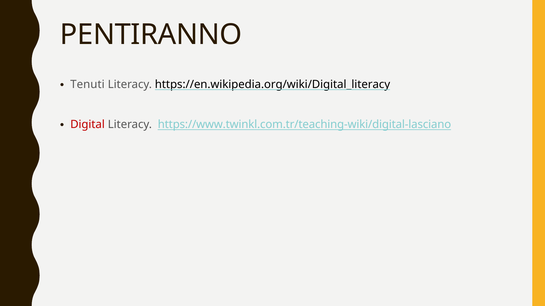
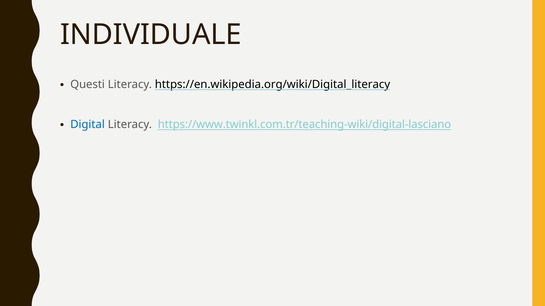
PENTIRANNO: PENTIRANNO -> INDIVIDUALE
Tenuti: Tenuti -> Questi
Digital colour: red -> blue
